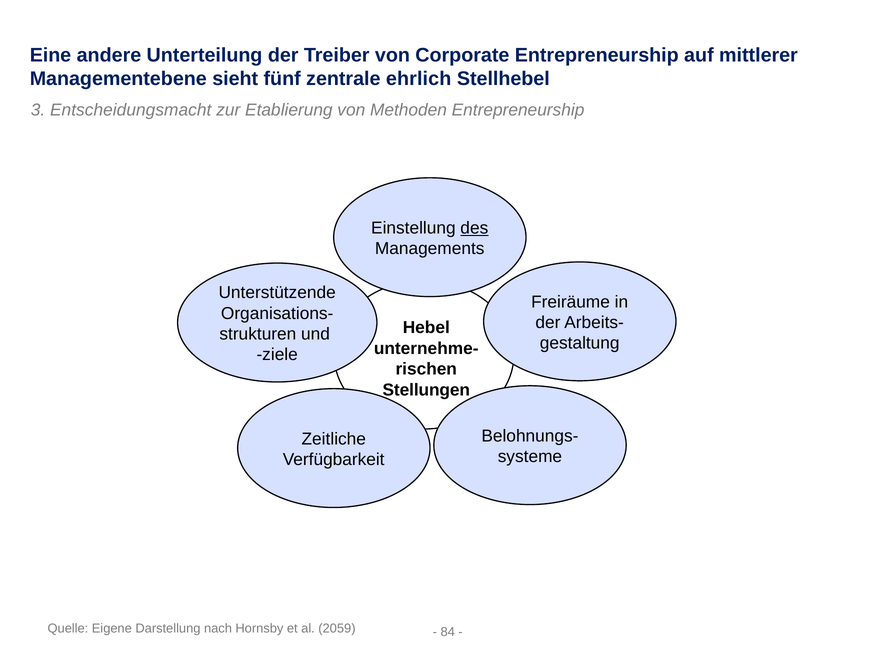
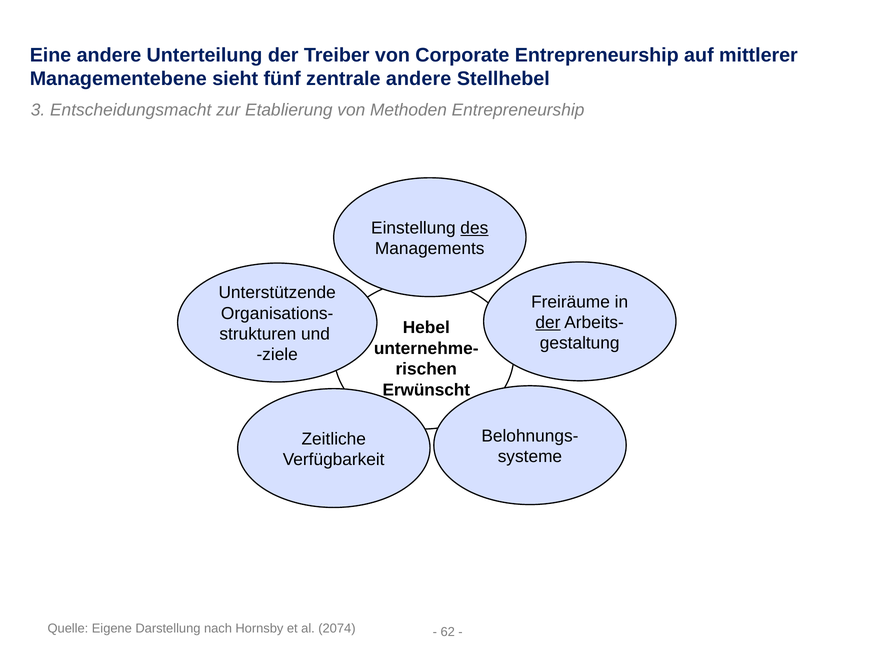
zentrale ehrlich: ehrlich -> andere
der at (548, 323) underline: none -> present
Stellungen: Stellungen -> Erwünscht
2059: 2059 -> 2074
84: 84 -> 62
